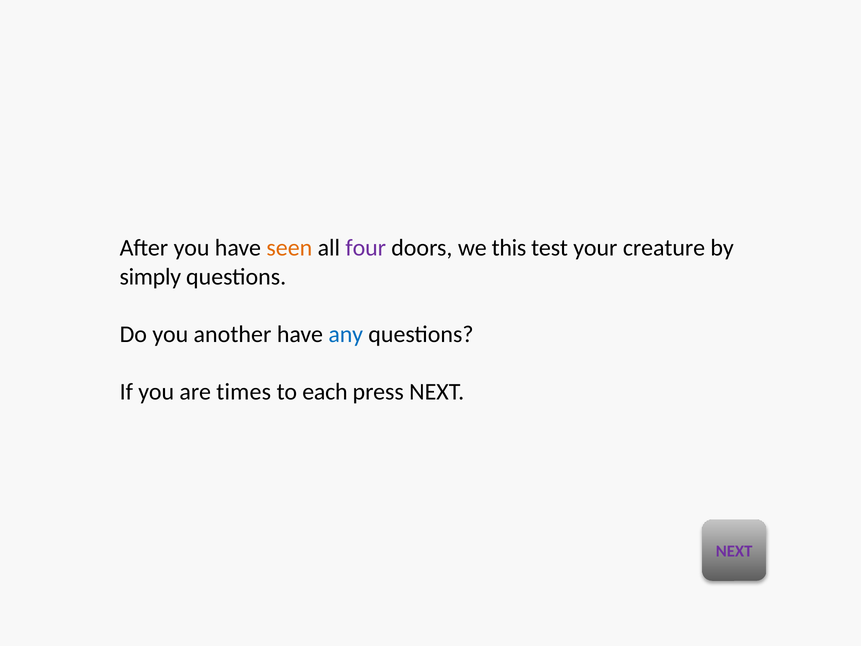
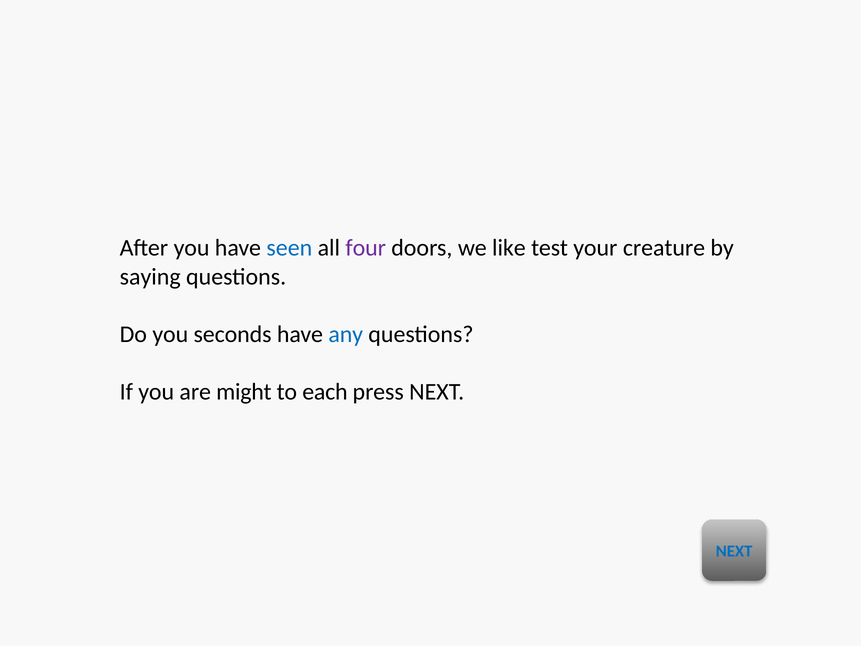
seen colour: orange -> blue
this: this -> like
simply: simply -> saying
another: another -> seconds
times: times -> might
NEXT at (734, 551) colour: purple -> blue
